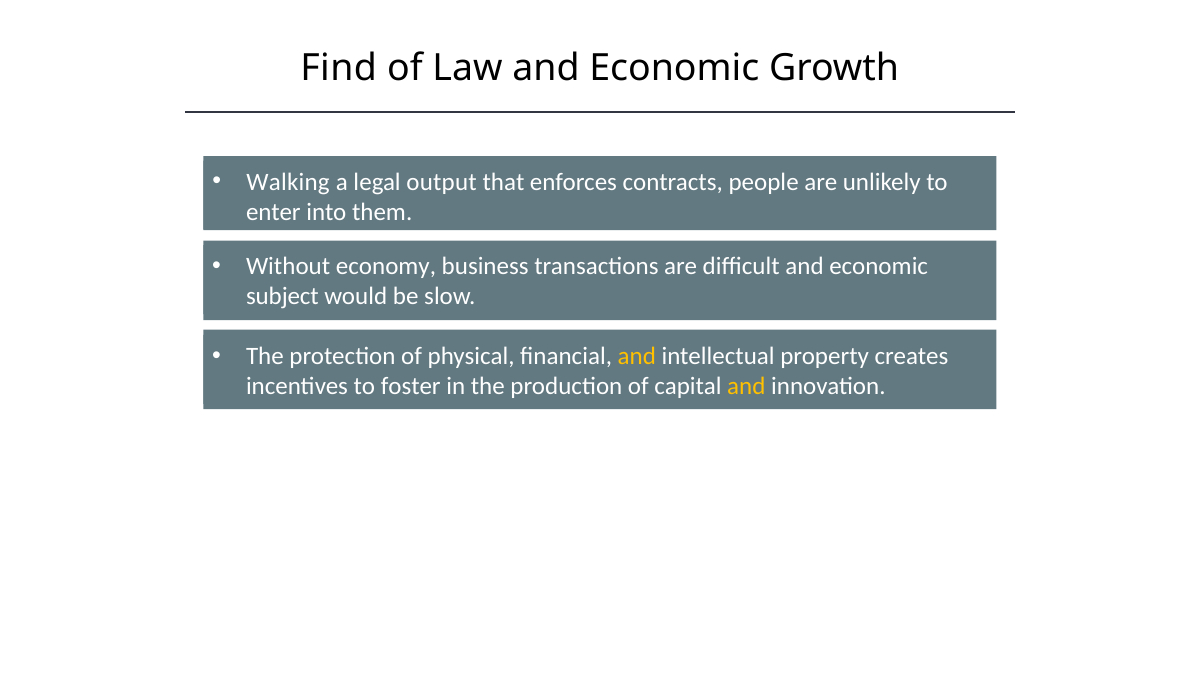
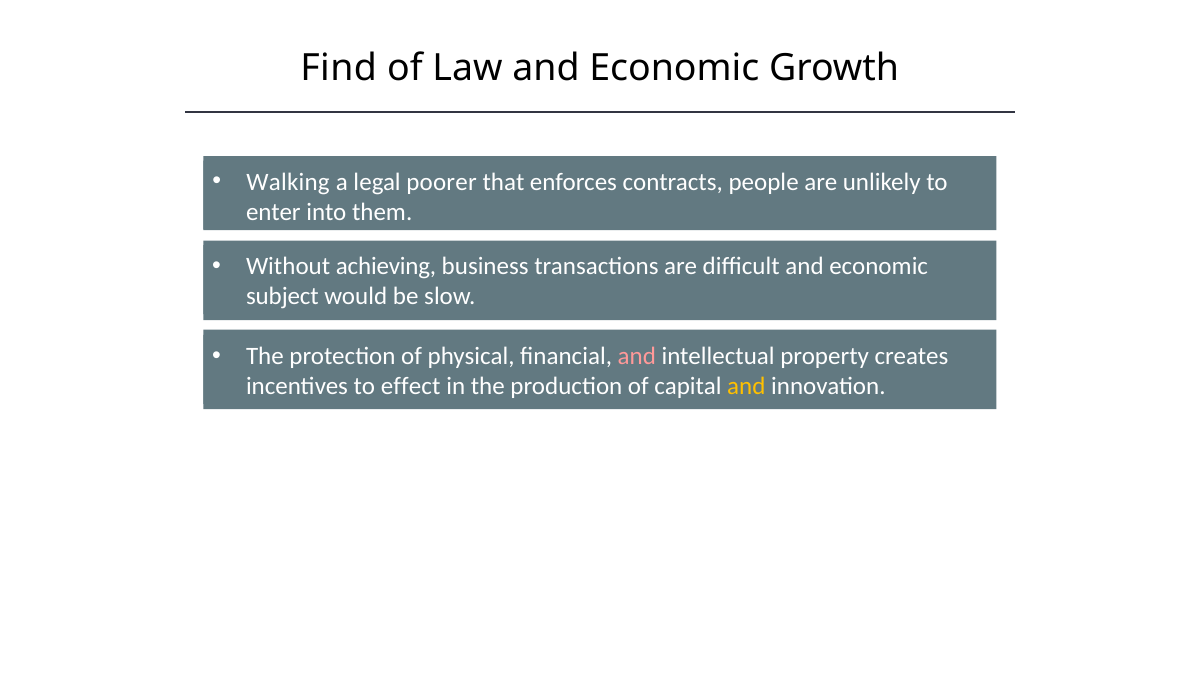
output: output -> poorer
economy: economy -> achieving
and at (637, 356) colour: yellow -> pink
foster: foster -> effect
